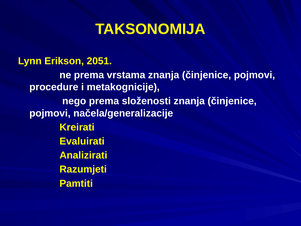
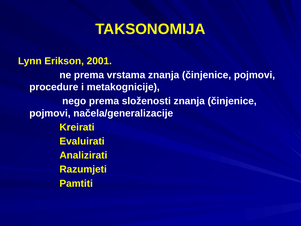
2051: 2051 -> 2001
